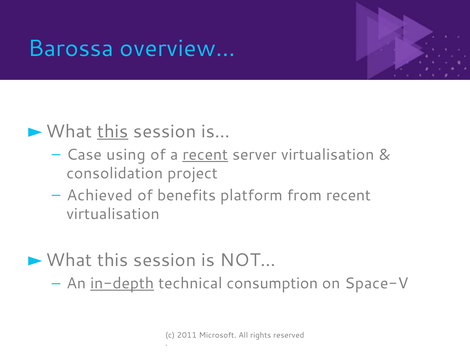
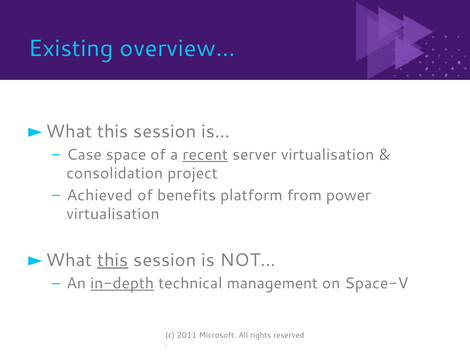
Barossa: Barossa -> Existing
this at (113, 132) underline: present -> none
using: using -> space
from recent: recent -> power
this at (113, 261) underline: none -> present
consumption: consumption -> management
